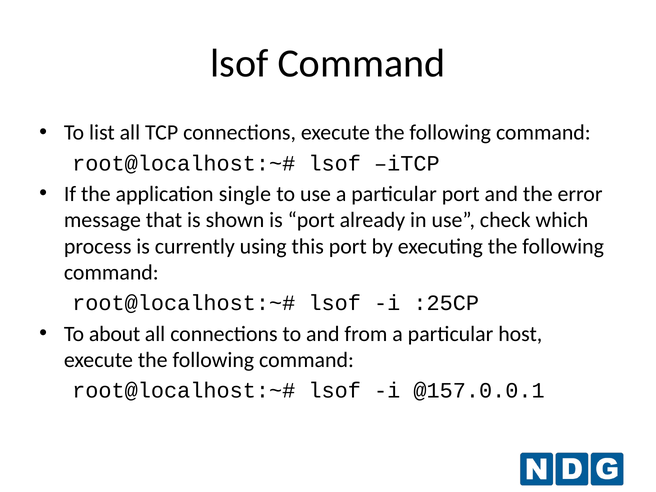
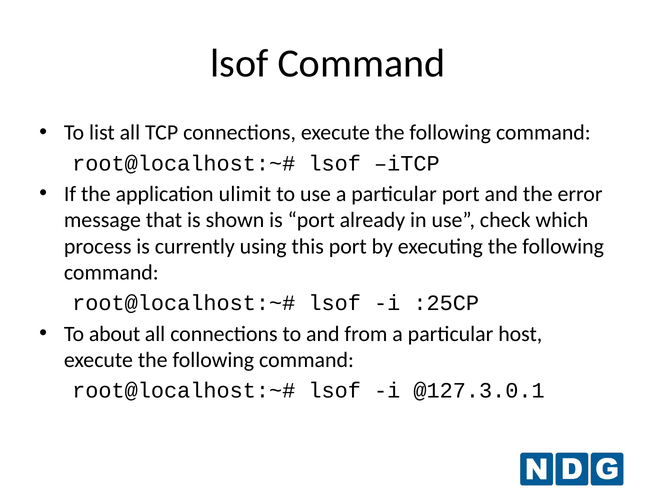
single: single -> ulimit
@157.0.0.1: @157.0.0.1 -> @127.3.0.1
